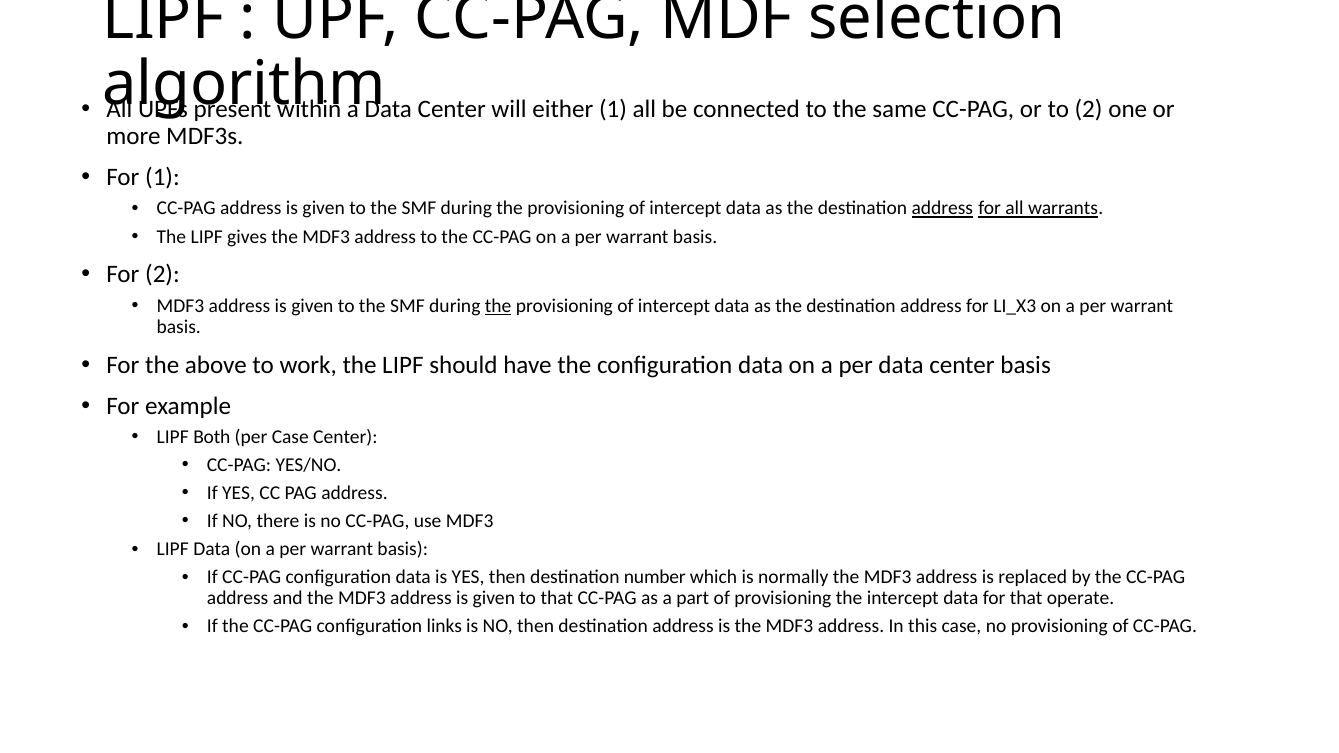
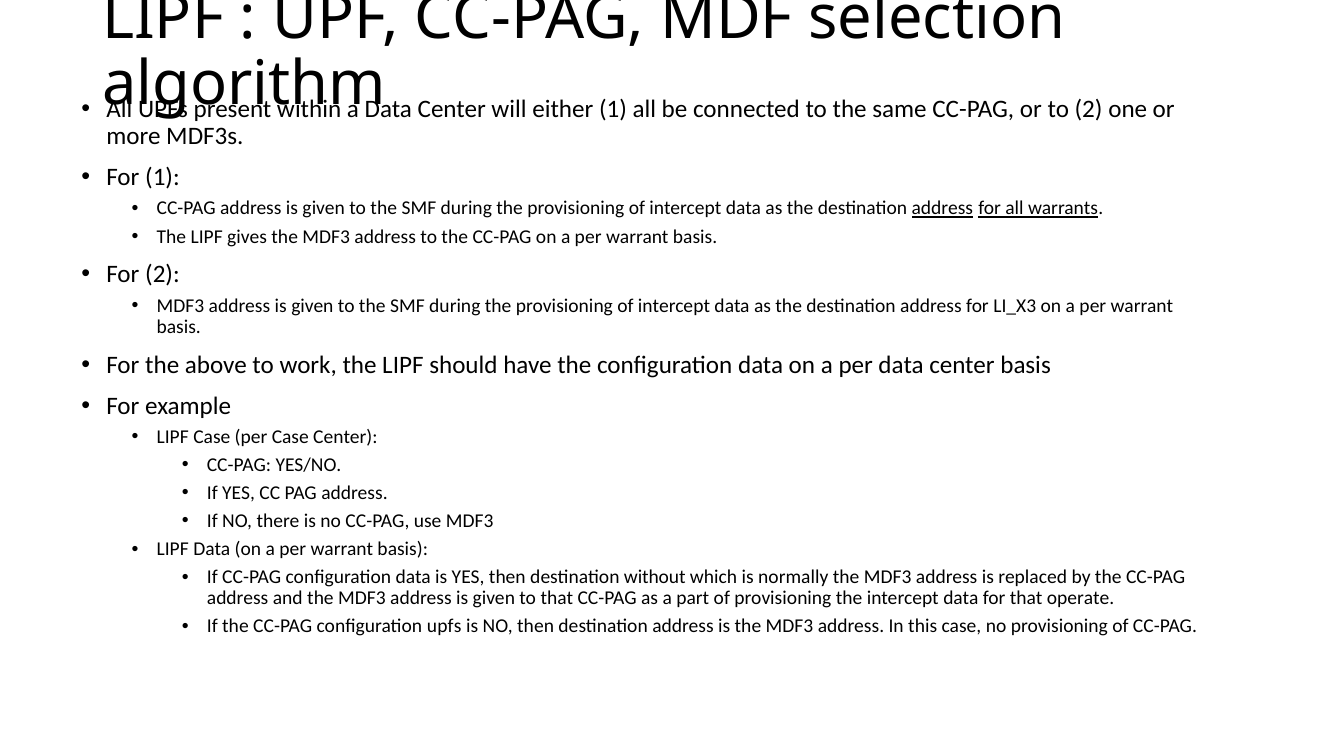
the at (498, 306) underline: present -> none
LIPF Both: Both -> Case
number: number -> without
configuration links: links -> upfs
